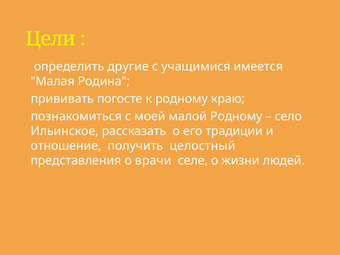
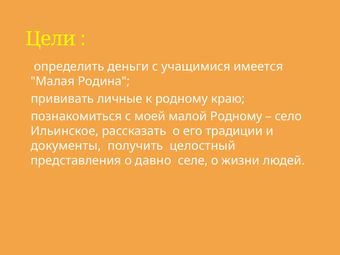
другие: другие -> деньги
погосте: погосте -> личные
отношение: отношение -> документы
врачи: врачи -> давно
